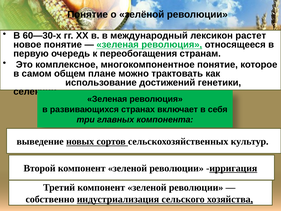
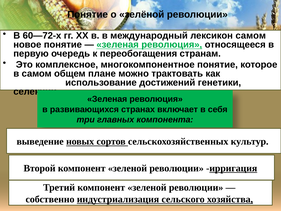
60—30-х: 60—30-х -> 60—72-х
лексикон растет: растет -> самом
